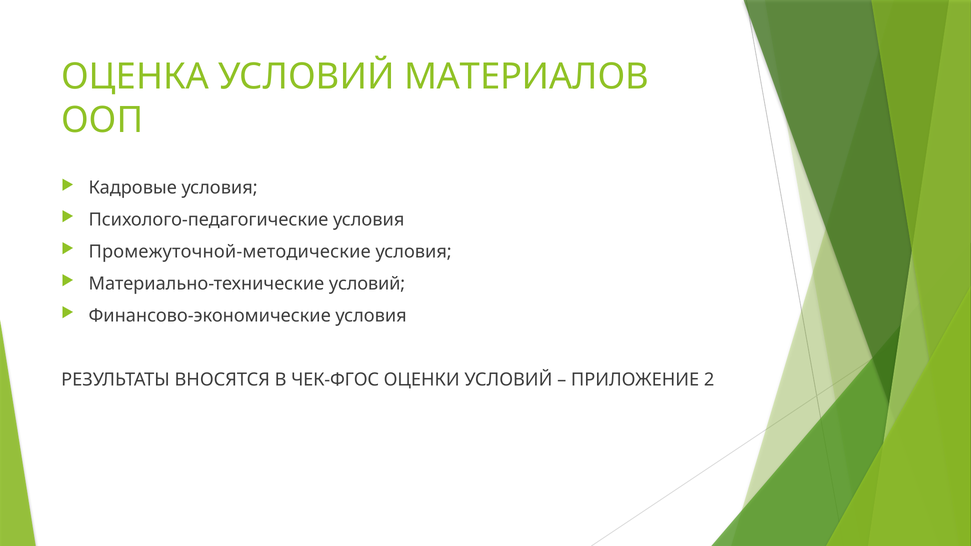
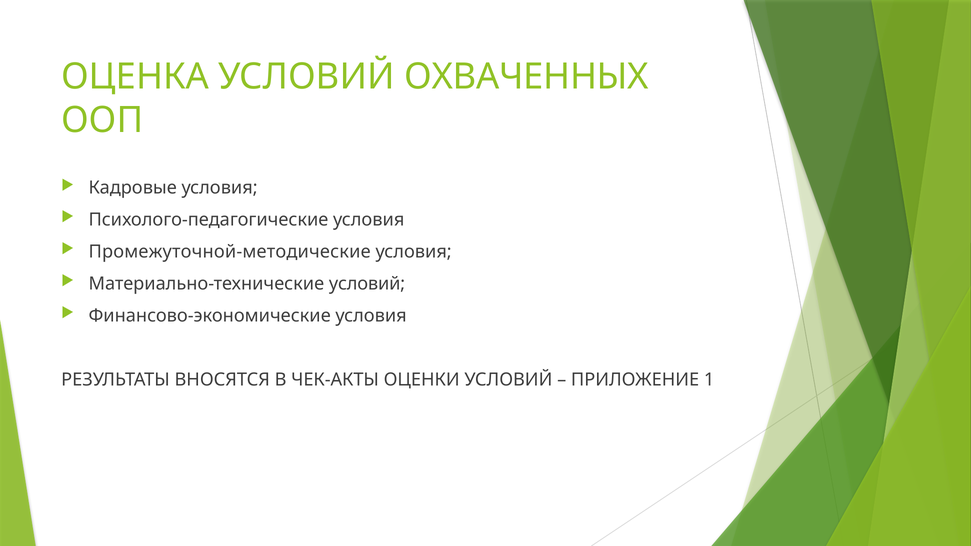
МАТЕРИАЛОВ: МАТЕРИАЛОВ -> ОХВАЧЕННЫХ
ЧЕК-ФГОС: ЧЕК-ФГОС -> ЧЕК-АКТЫ
2: 2 -> 1
